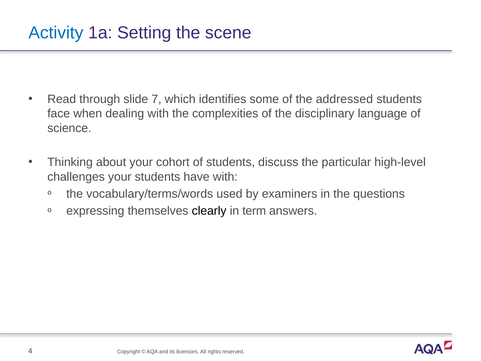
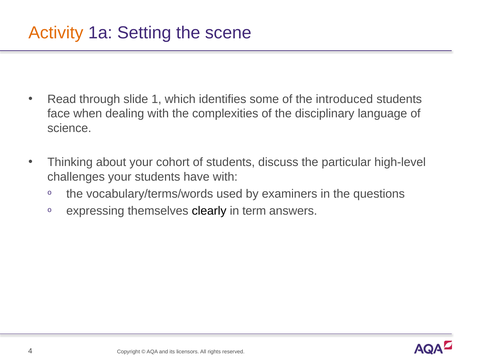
Activity colour: blue -> orange
7: 7 -> 1
addressed: addressed -> introduced
